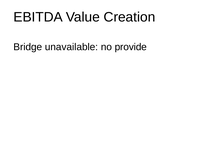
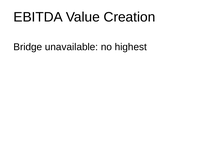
provide: provide -> highest
